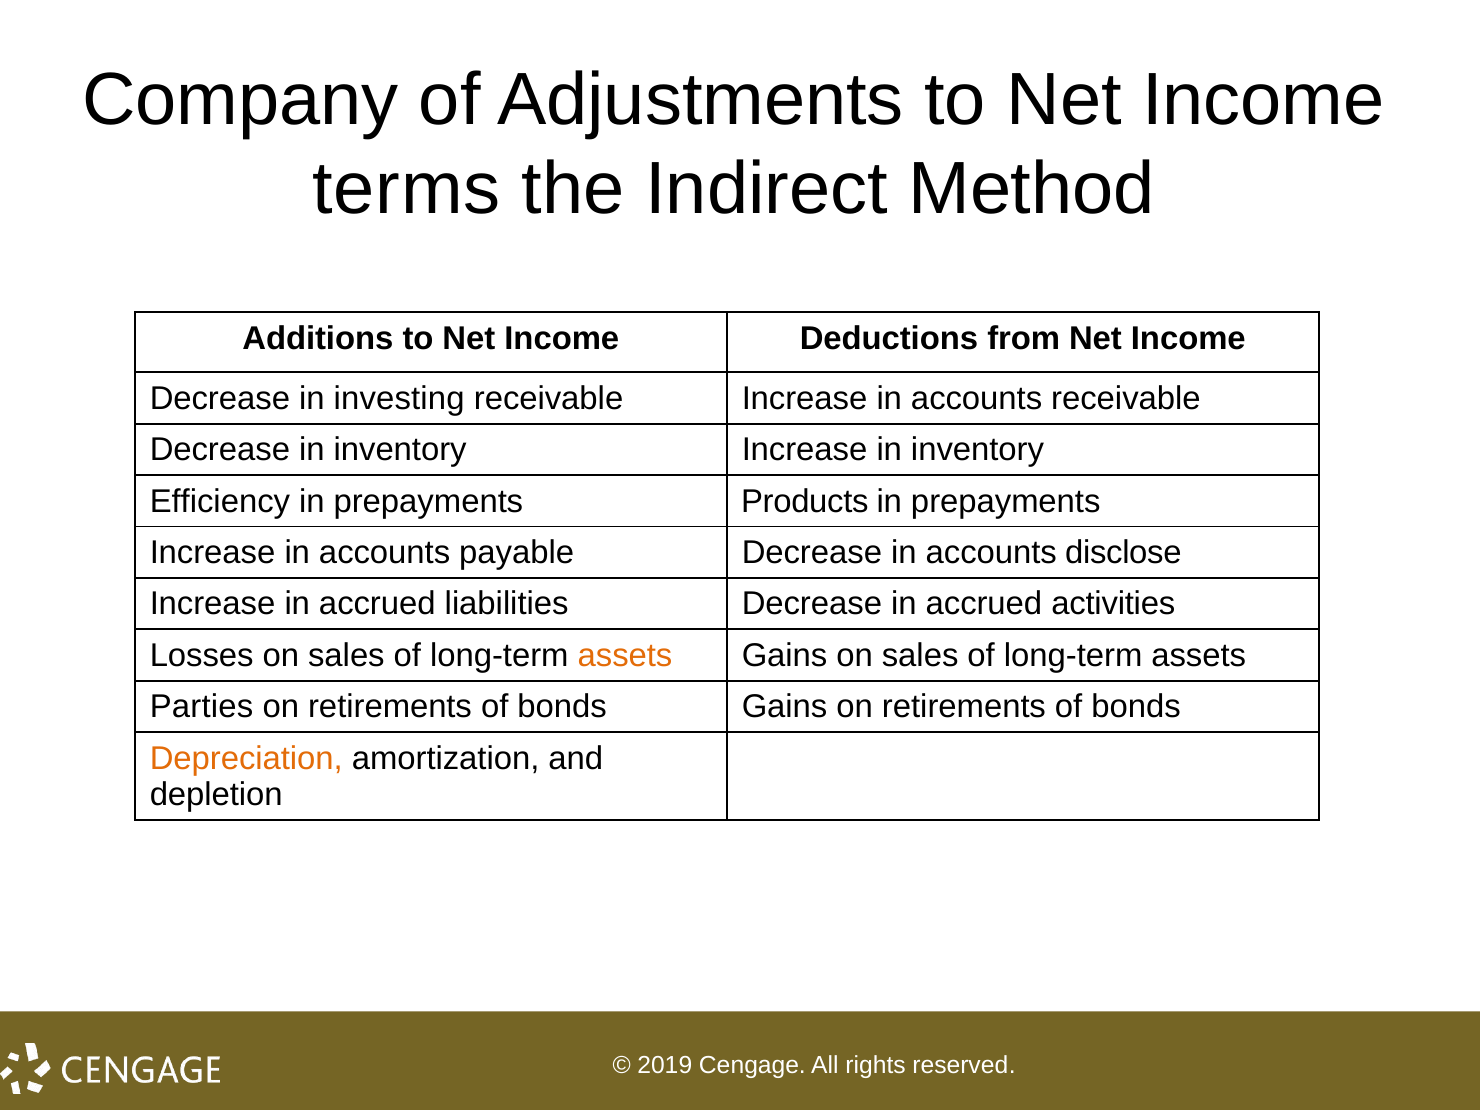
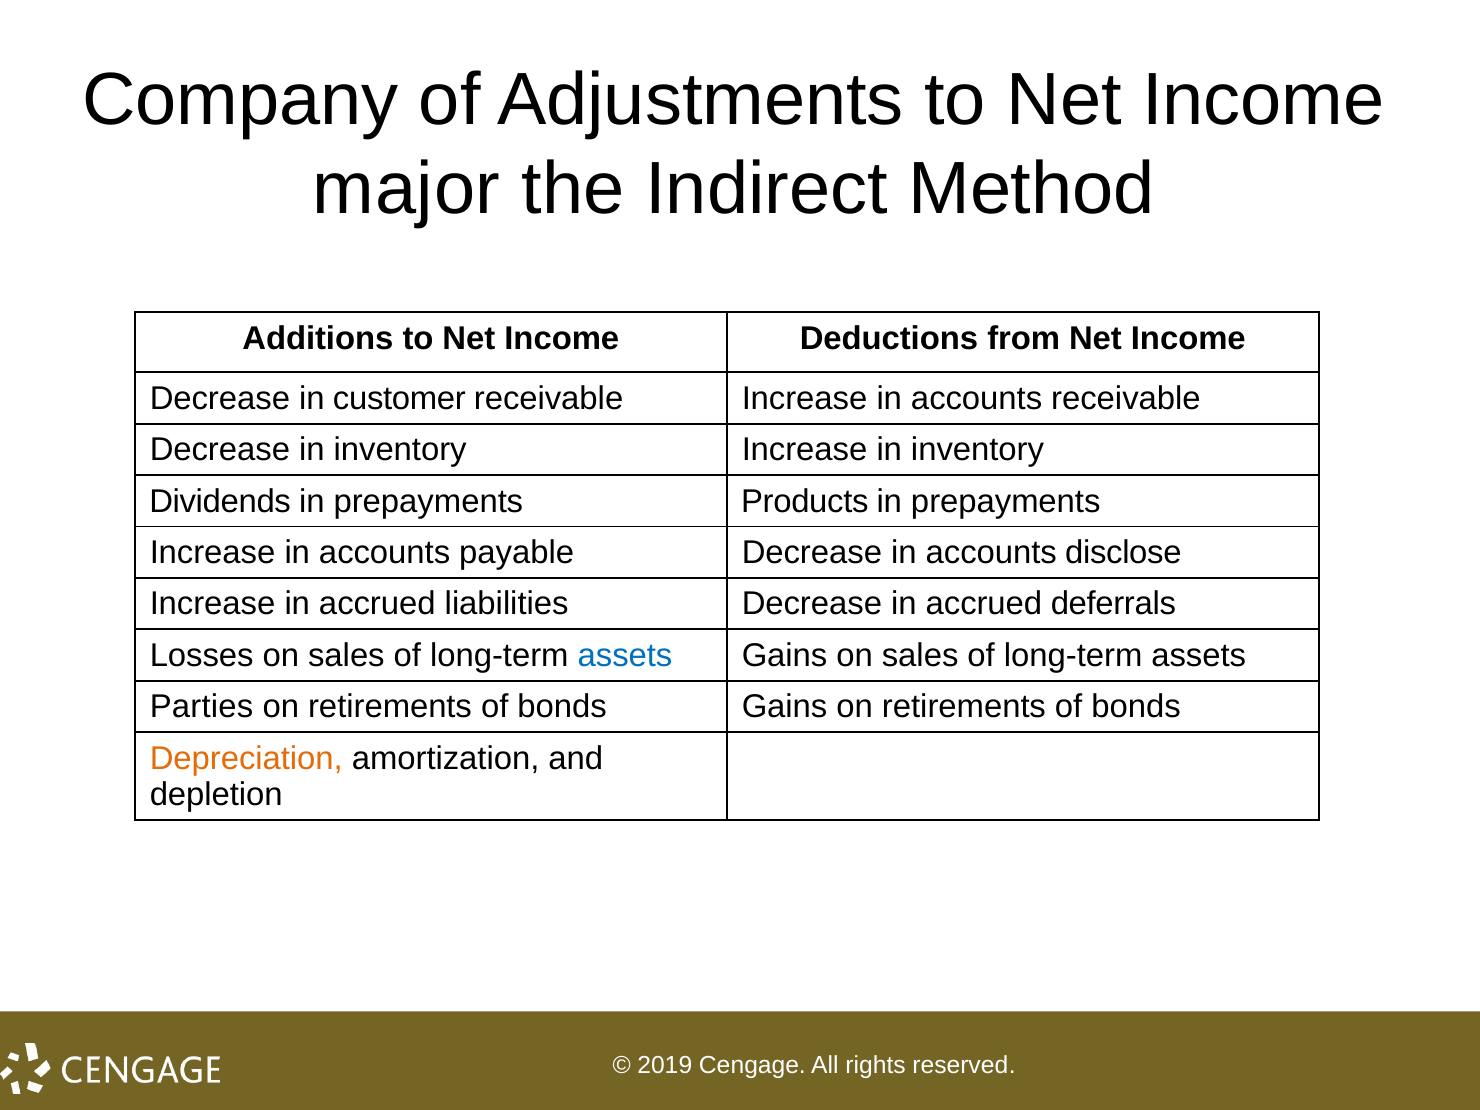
terms: terms -> major
investing: investing -> customer
Efficiency: Efficiency -> Dividends
activities: activities -> deferrals
assets at (625, 655) colour: orange -> blue
